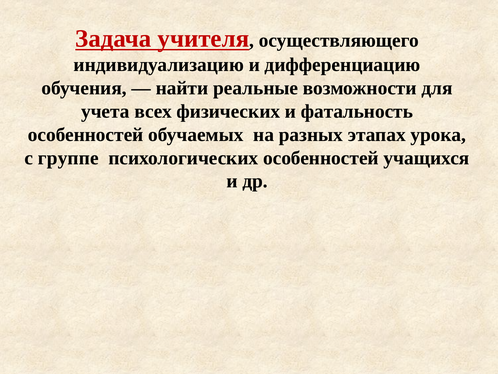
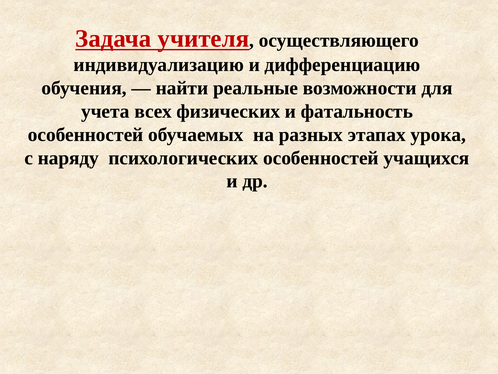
группе: группе -> наряду
